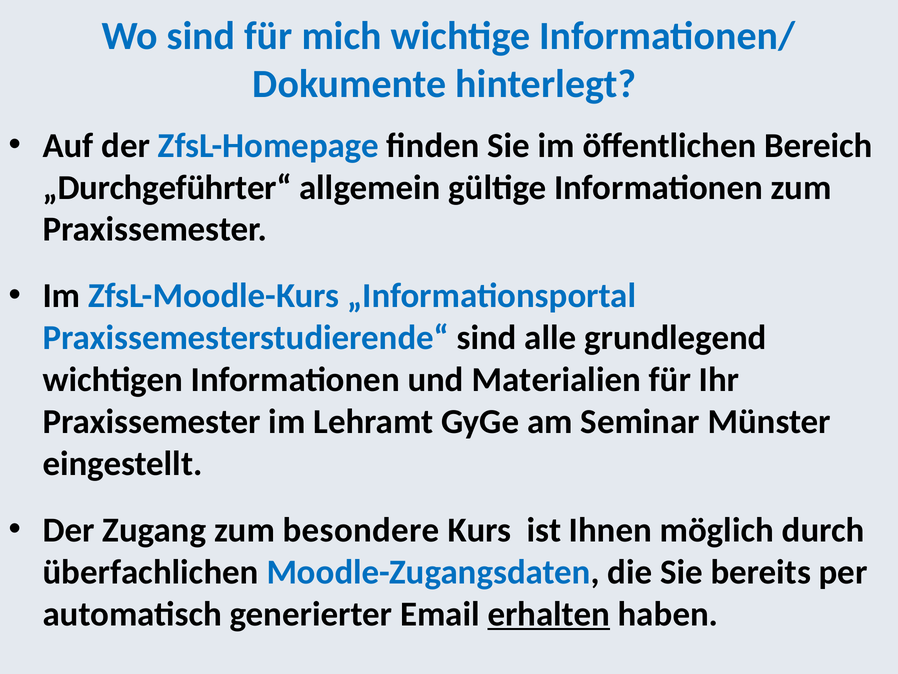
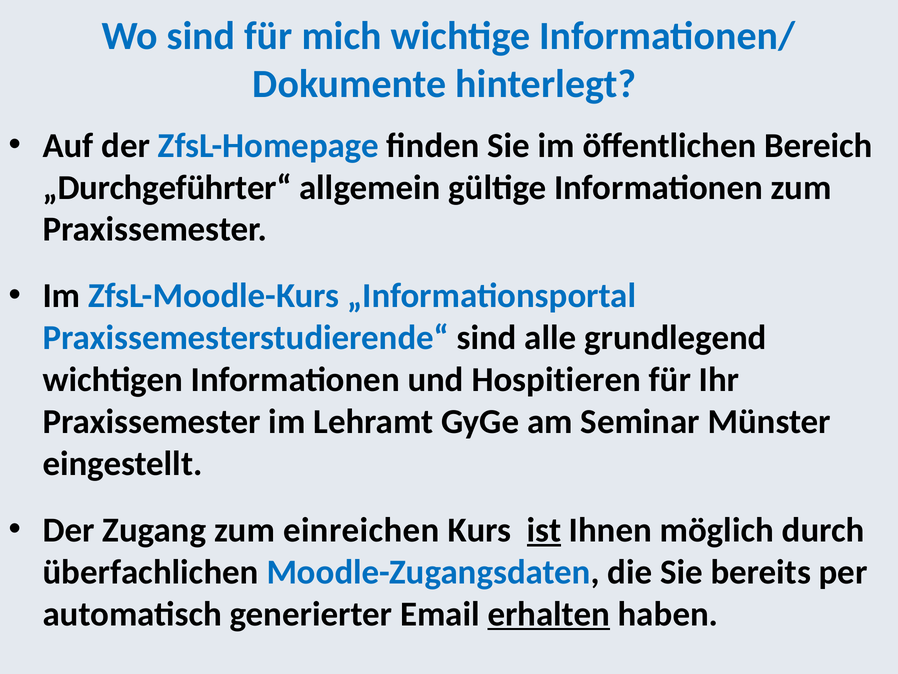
Materialien: Materialien -> Hospitieren
besondere: besondere -> einreichen
ist underline: none -> present
